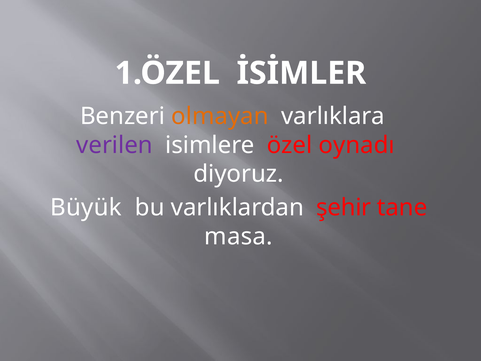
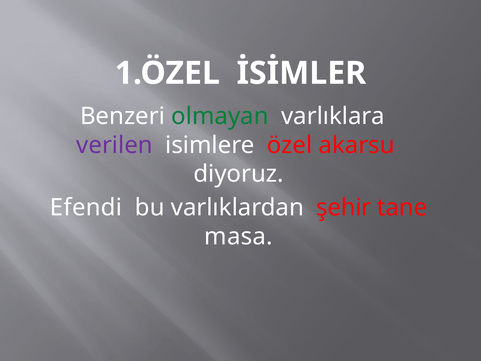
olmayan colour: orange -> green
oynadı: oynadı -> akarsu
Büyük: Büyük -> Efendi
